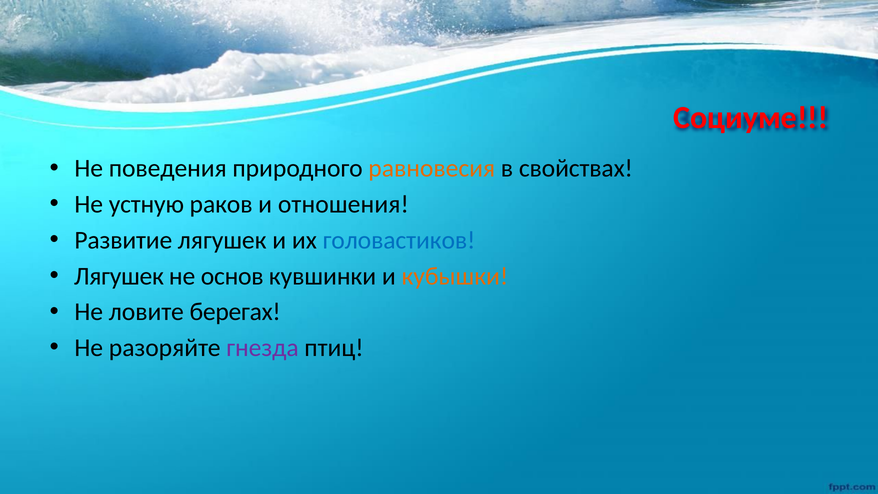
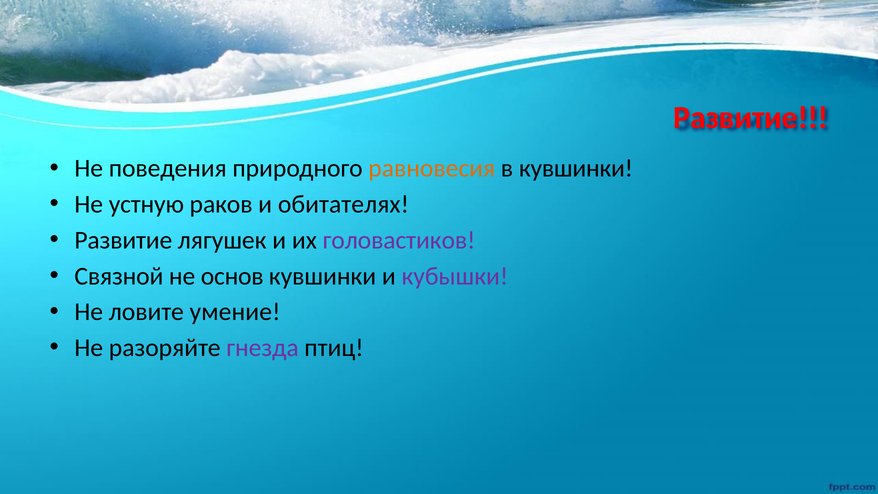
Социуме at (751, 118): Социуме -> Развитие
в свойствах: свойствах -> кувшинки
отношения: отношения -> обитателях
головастиков colour: blue -> purple
Лягушек at (119, 276): Лягушек -> Связной
кубышки colour: orange -> purple
берегах: берегах -> умение
